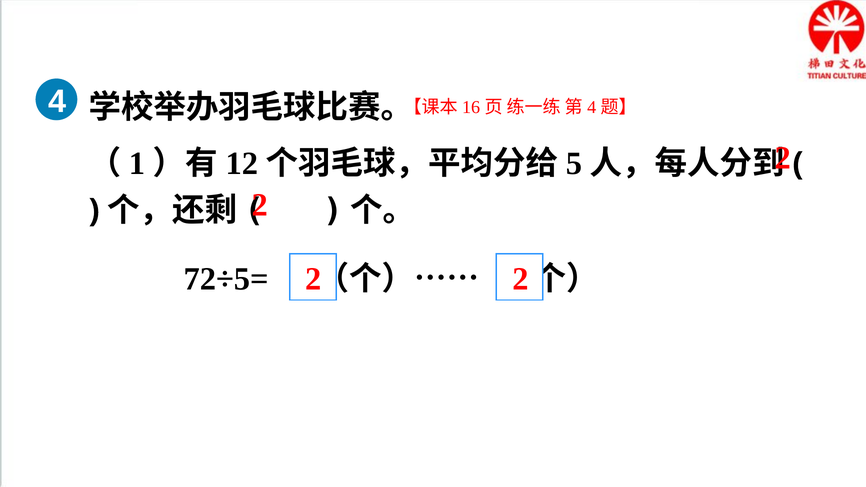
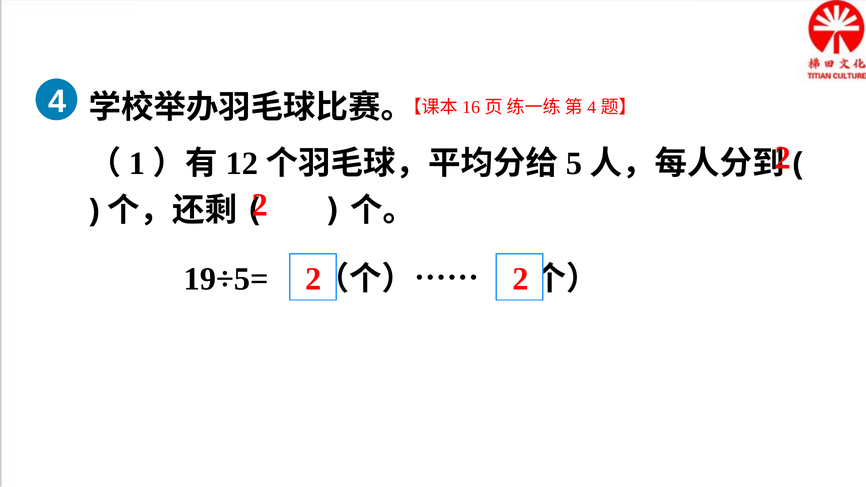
72÷5=: 72÷5= -> 19÷5=
